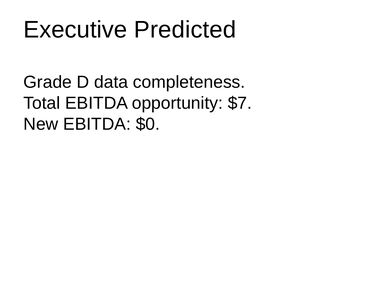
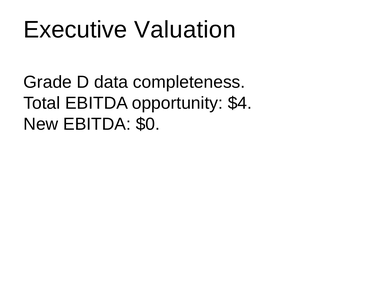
Predicted: Predicted -> Valuation
$7: $7 -> $4
